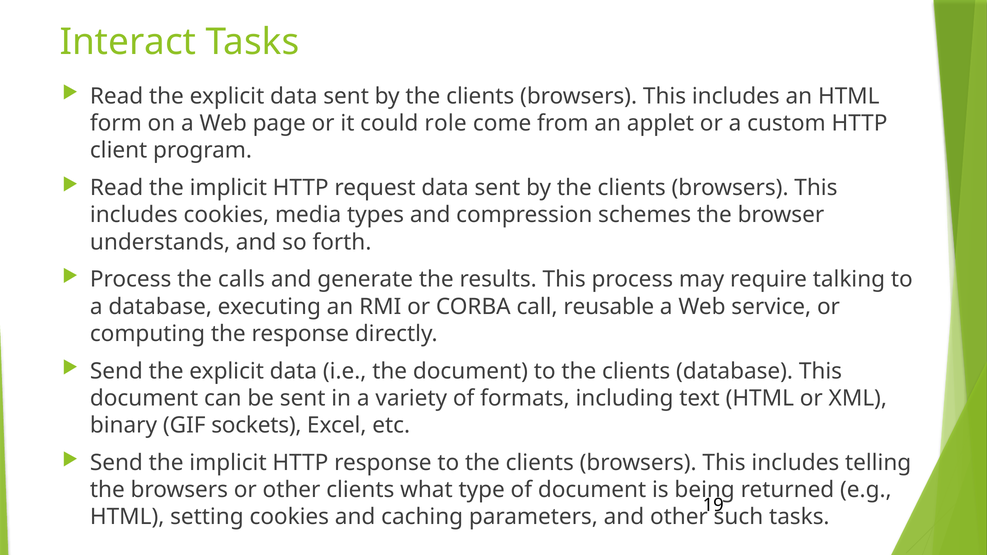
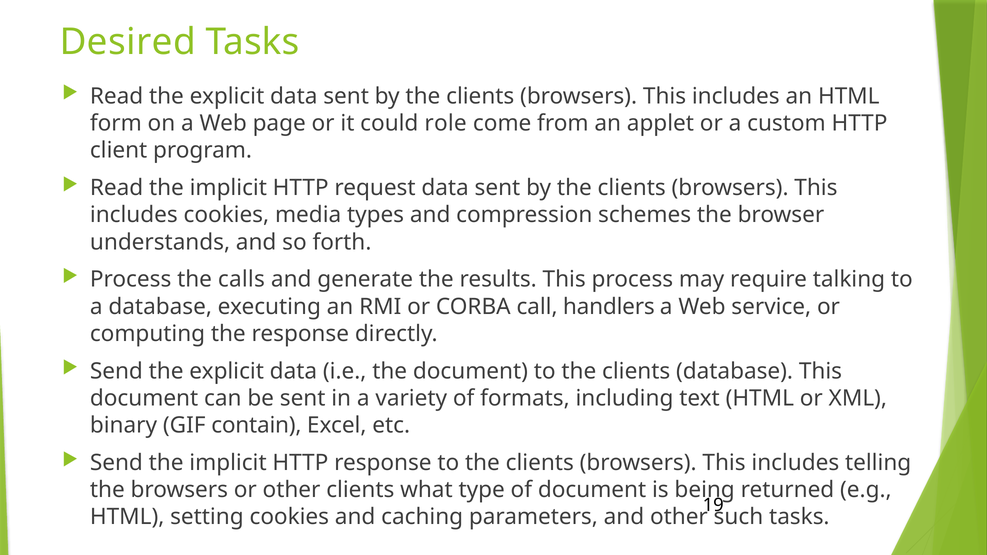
Interact: Interact -> Desired
reusable: reusable -> handlers
sockets: sockets -> contain
